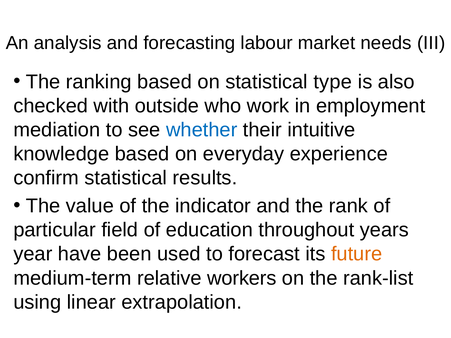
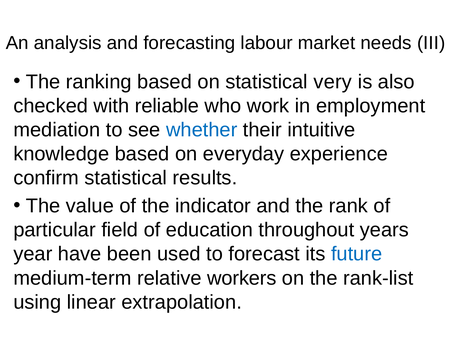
type: type -> very
outside: outside -> reliable
future colour: orange -> blue
